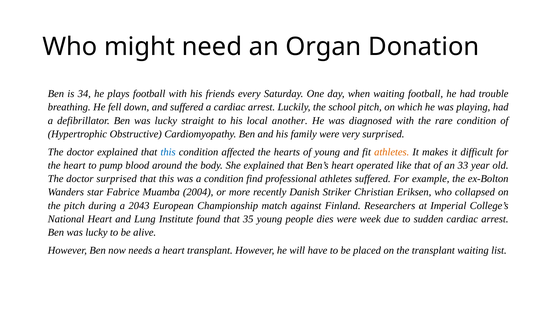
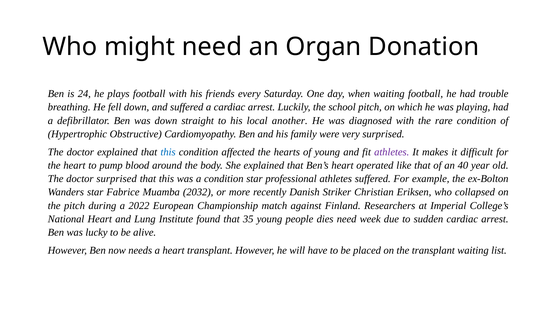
34: 34 -> 24
defibrillator Ben was lucky: lucky -> down
athletes at (392, 152) colour: orange -> purple
33: 33 -> 40
condition find: find -> star
2004: 2004 -> 2032
2043: 2043 -> 2022
dies were: were -> need
